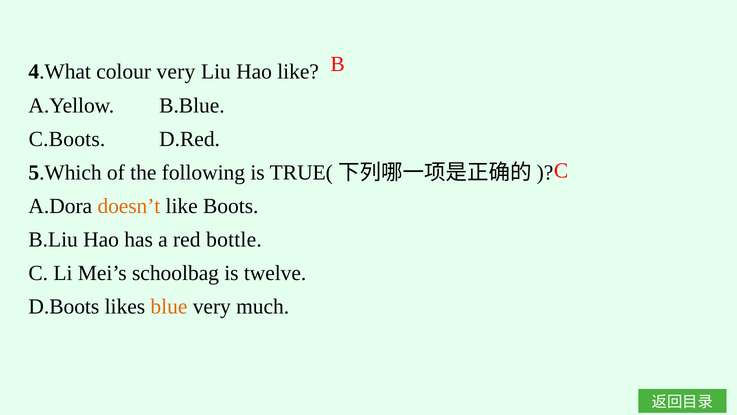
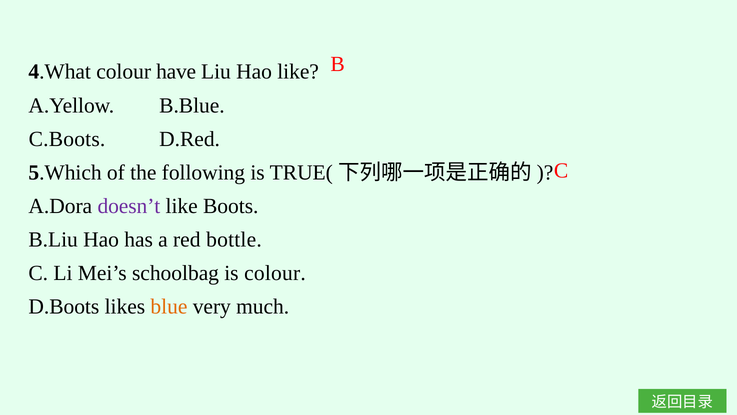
colour very: very -> have
doesn’t colour: orange -> purple
is twelve: twelve -> colour
